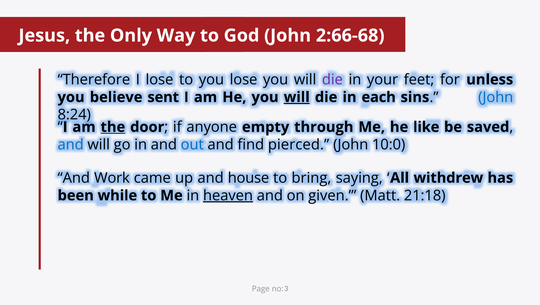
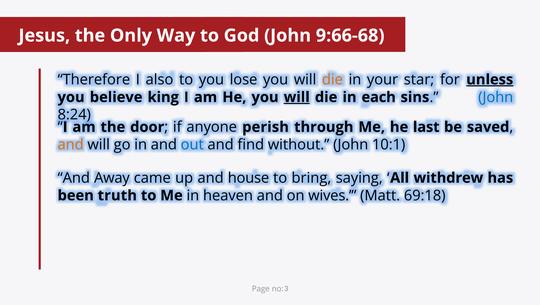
2:66-68: 2:66-68 -> 9:66-68
I lose: lose -> also
die at (332, 79) colour: purple -> orange
feet: feet -> star
unless underline: none -> present
sent: sent -> king
the at (113, 127) underline: present -> none
empty: empty -> perish
like: like -> last
and at (71, 144) colour: blue -> orange
pierced: pierced -> without
10:0: 10:0 -> 10:1
Work: Work -> Away
while: while -> truth
heaven underline: present -> none
given: given -> wives
21:18: 21:18 -> 69:18
